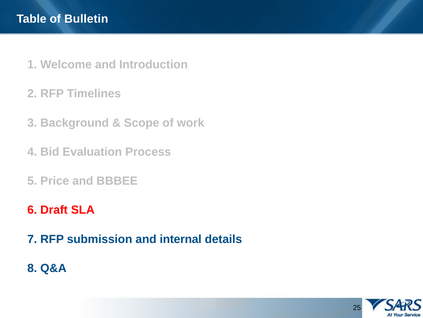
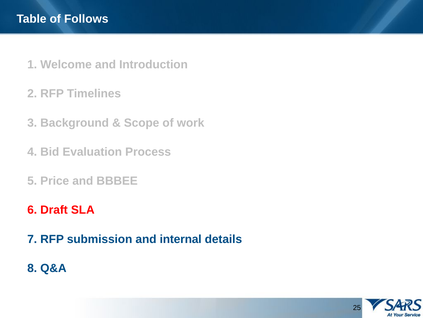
Bulletin: Bulletin -> Follows
